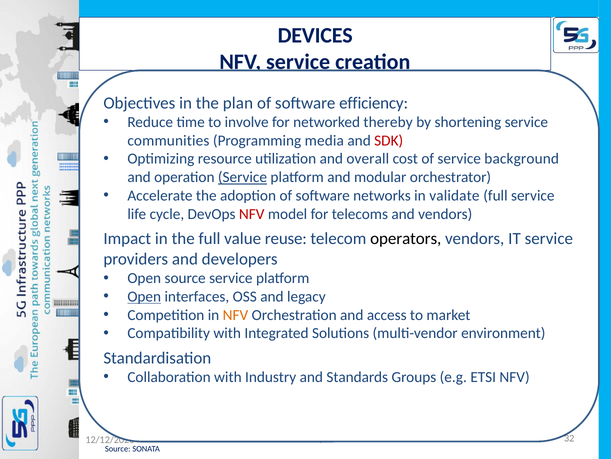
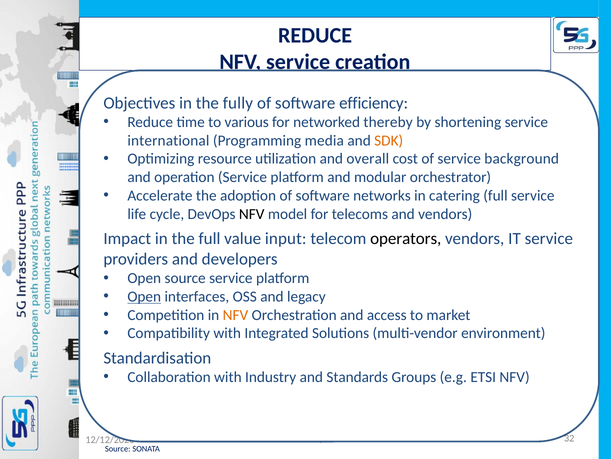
DEVICES at (315, 35): DEVICES -> REDUCE
plan: plan -> fully
involve: involve -> various
communities: communities -> international
SDK colour: red -> orange
Service at (242, 177) underline: present -> none
validate: validate -> catering
NFV at (252, 214) colour: red -> black
reuse: reuse -> input
